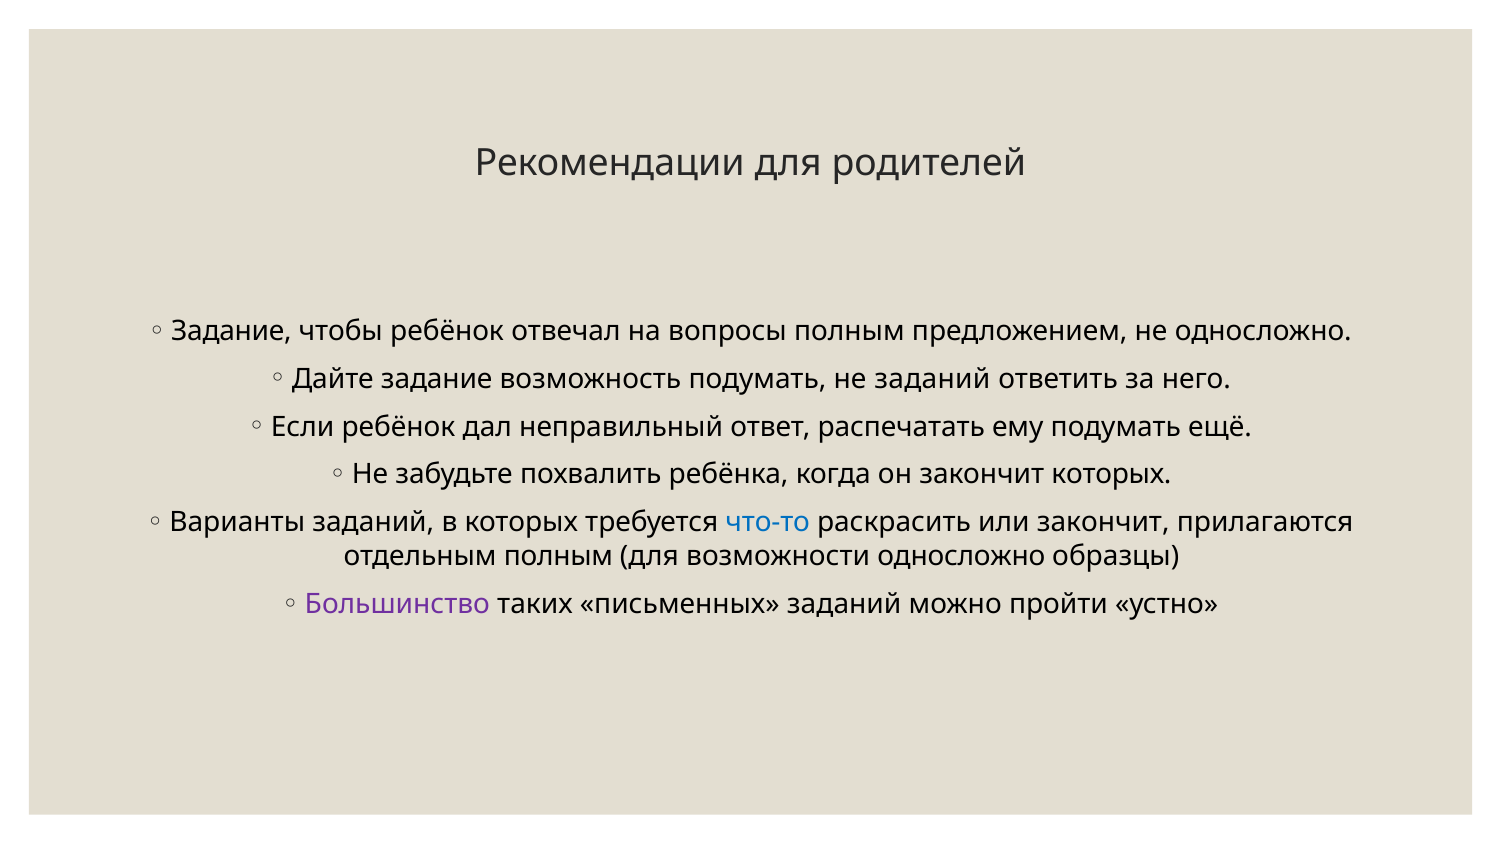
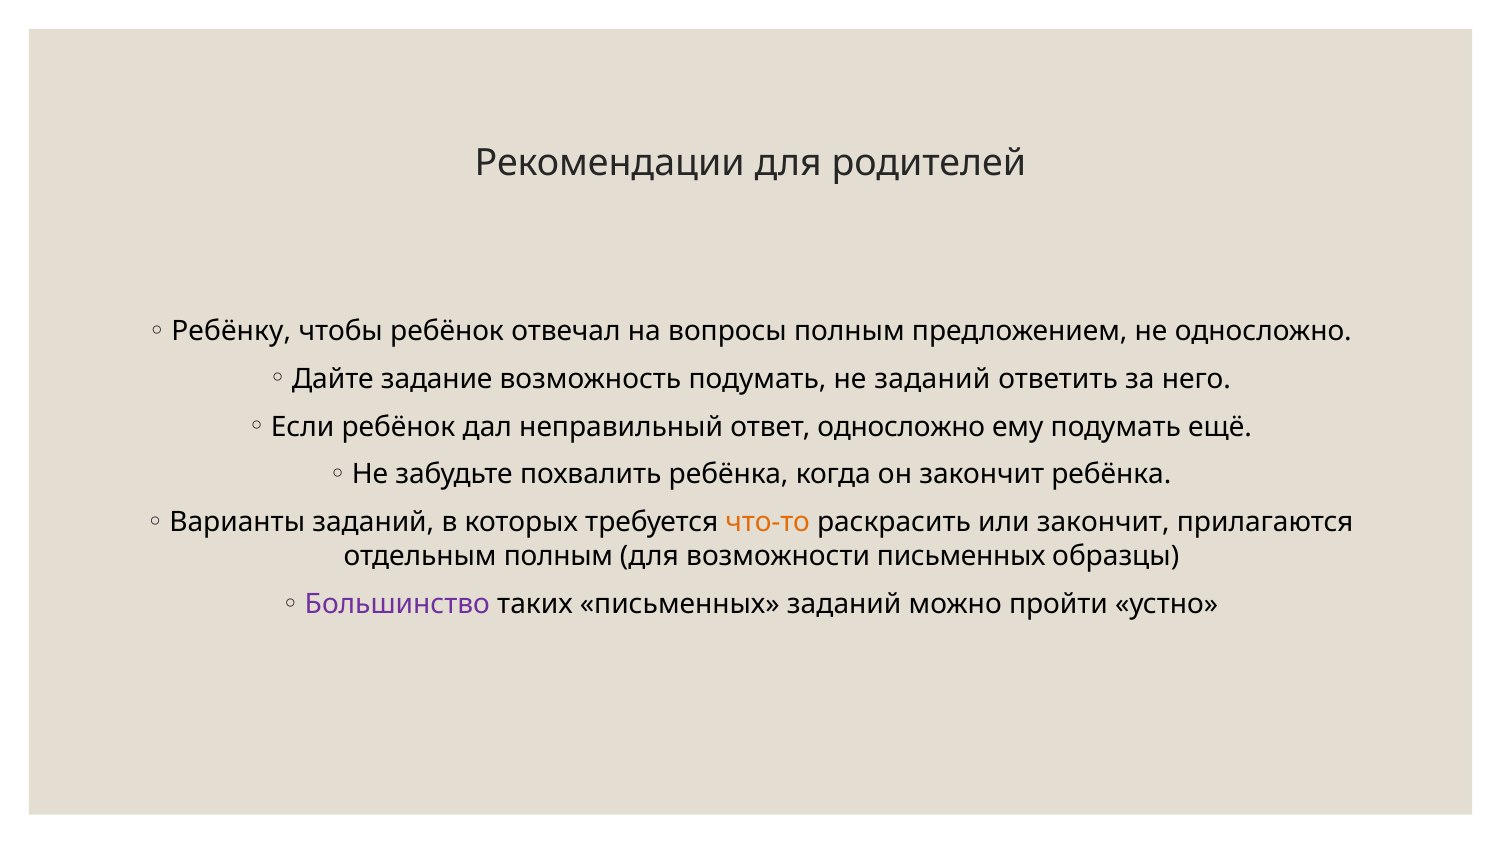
Задание at (231, 331): Задание -> Ребёнку
ответ распечатать: распечатать -> односложно
закончит которых: которых -> ребёнка
что-то colour: blue -> orange
возможности односложно: односложно -> письменных
